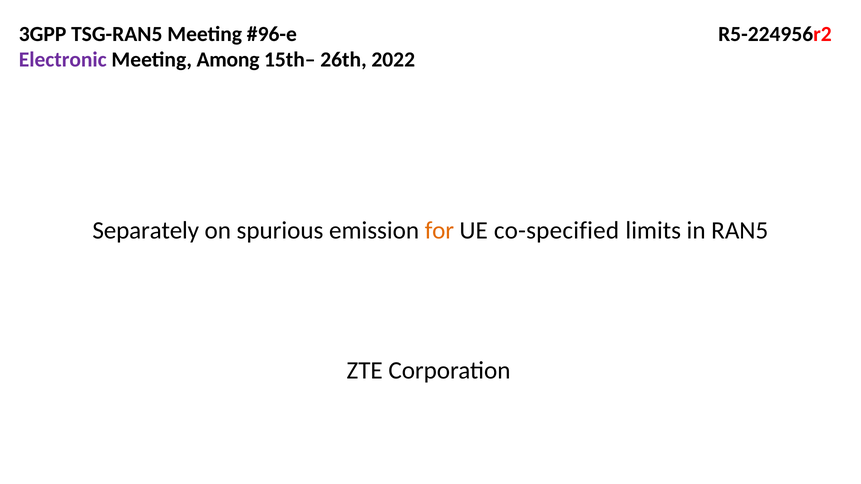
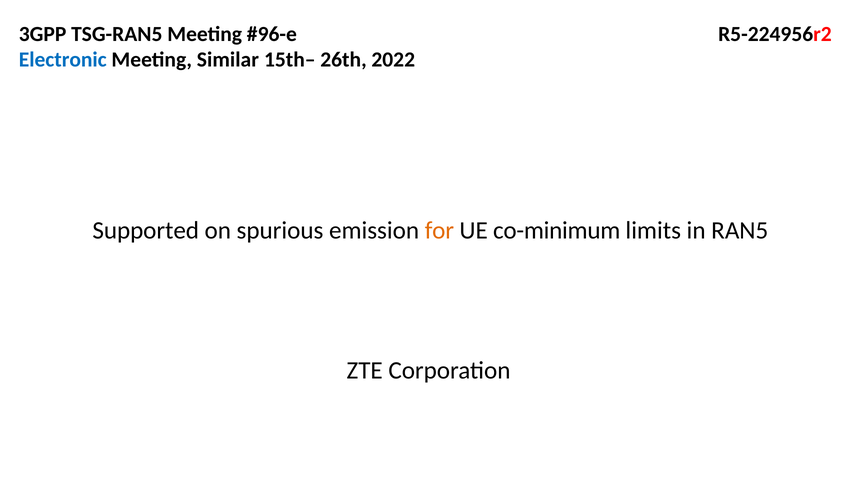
Electronic colour: purple -> blue
Among: Among -> Similar
Separately: Separately -> Supported
co-specified: co-specified -> co-minimum
